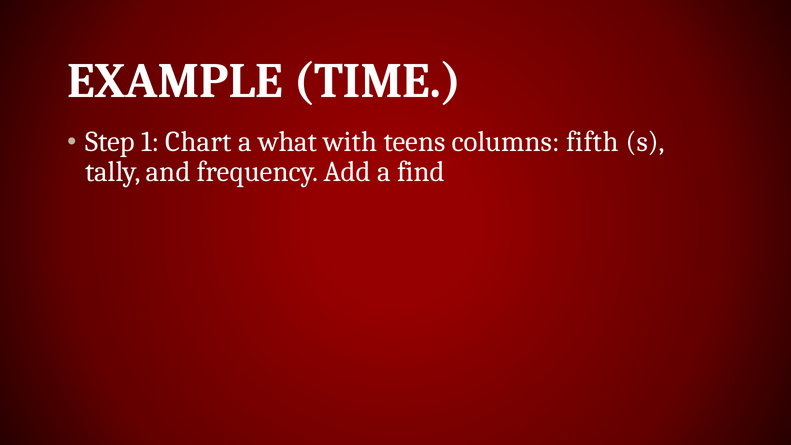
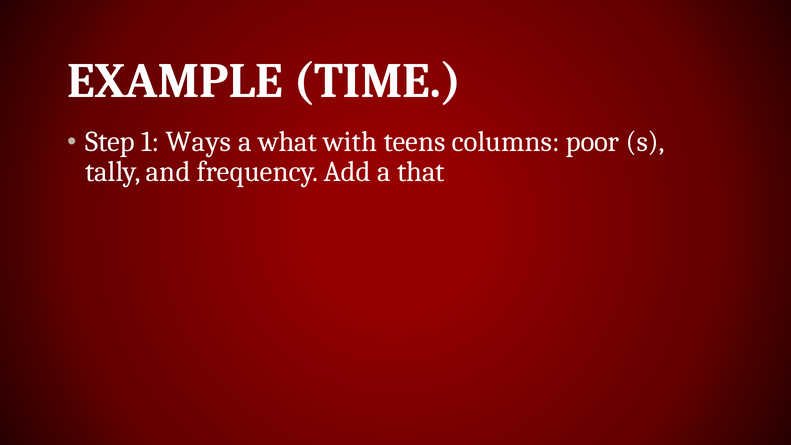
Chart: Chart -> Ways
fifth: fifth -> poor
find: find -> that
